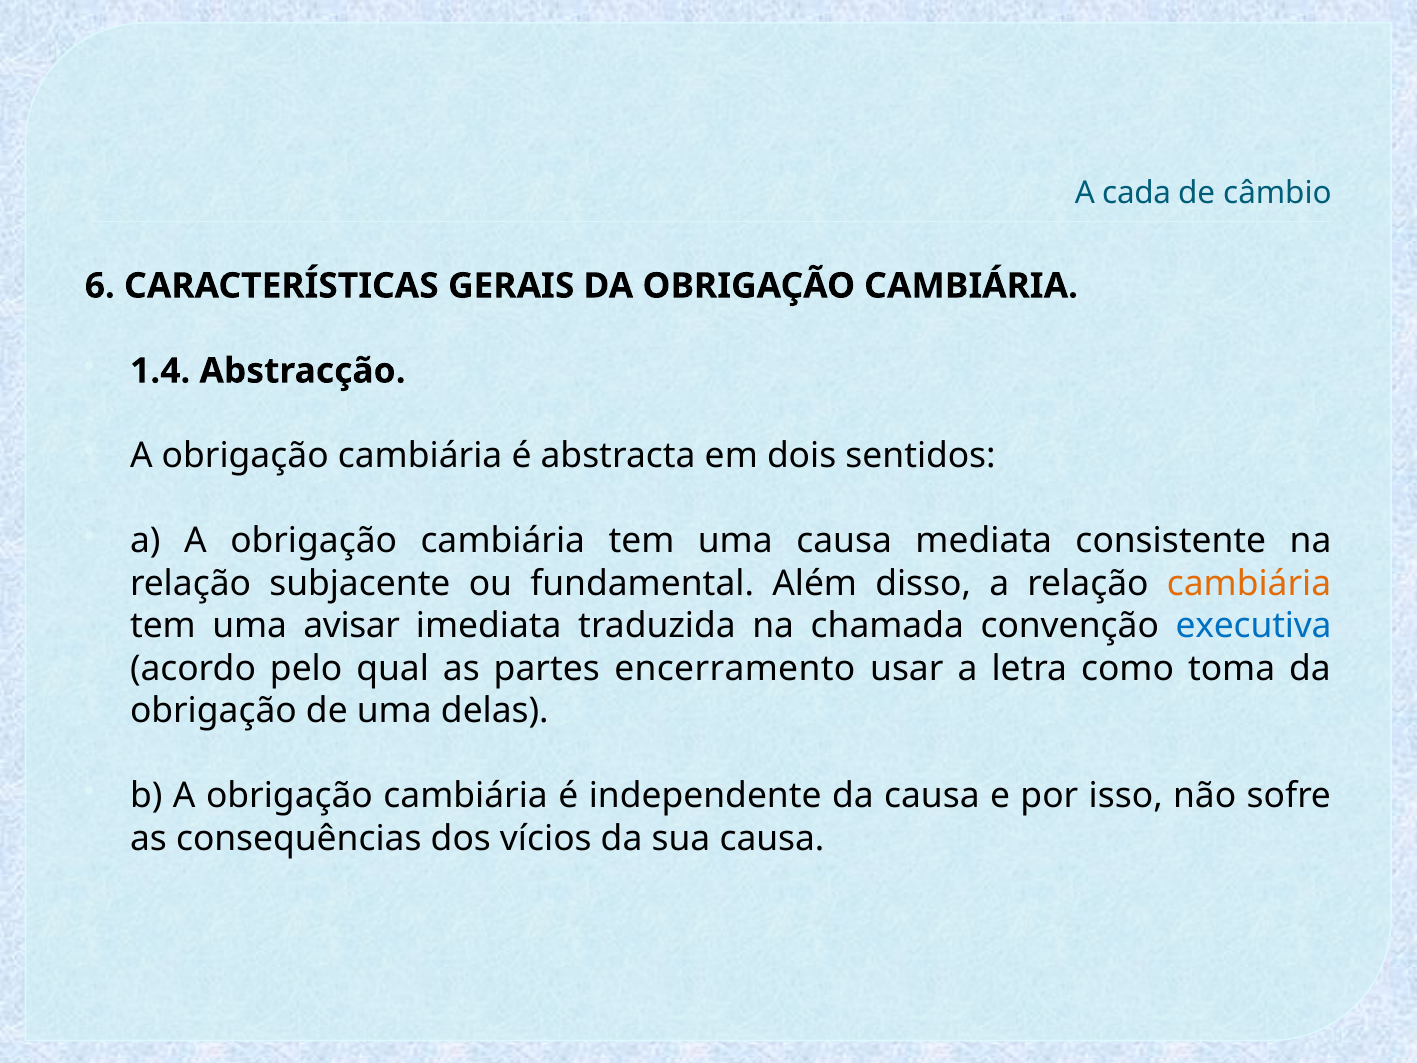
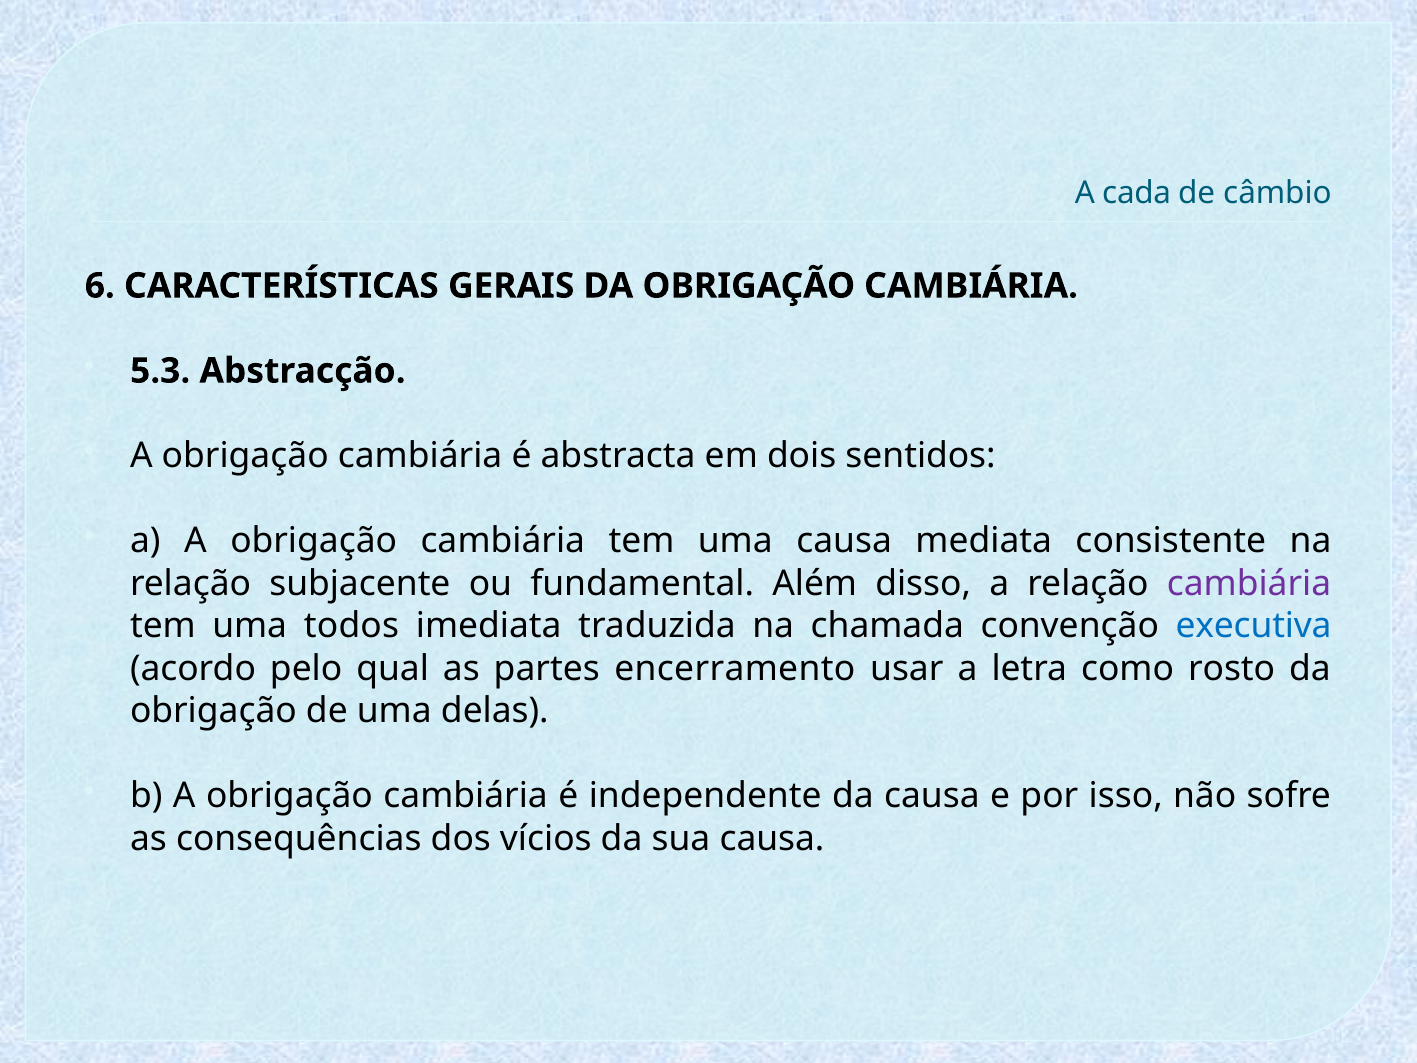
1.4: 1.4 -> 5.3
cambiária at (1249, 583) colour: orange -> purple
avisar: avisar -> todos
toma: toma -> rosto
